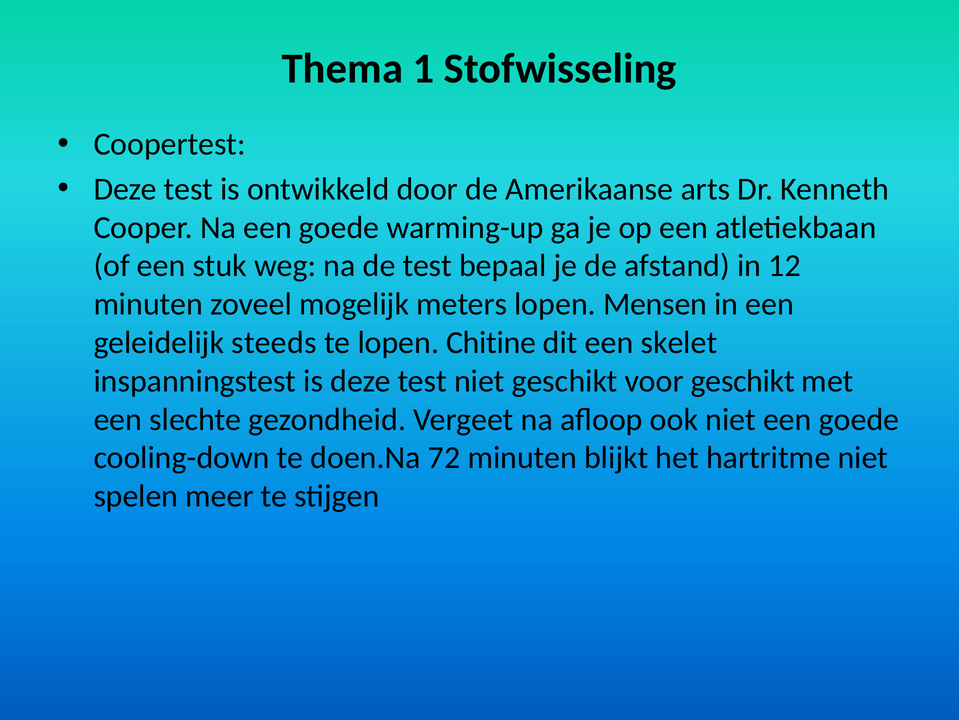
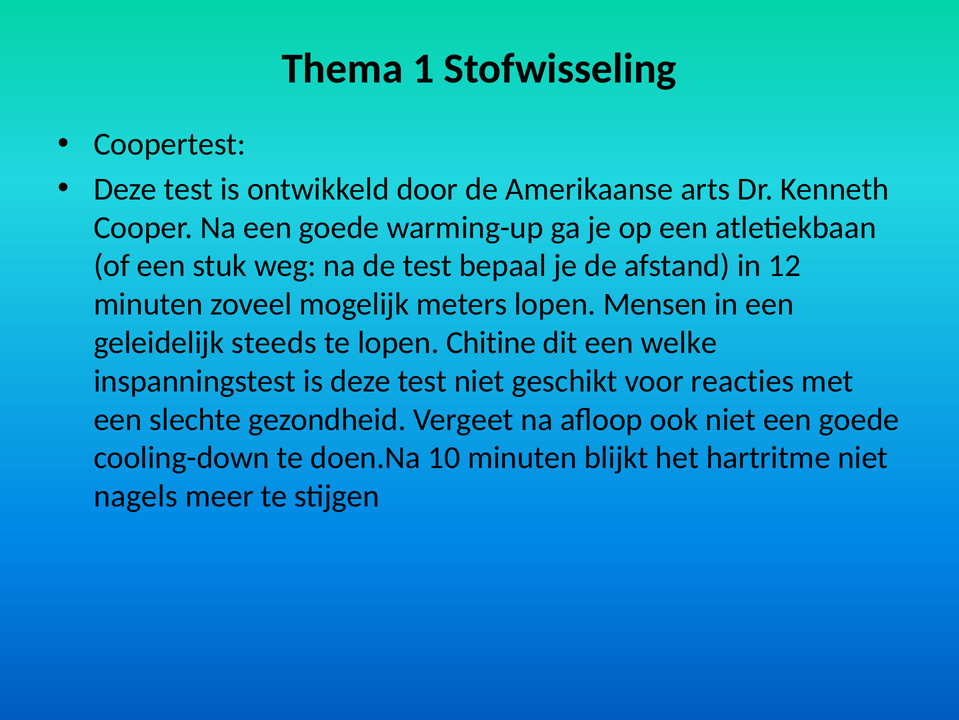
skelet: skelet -> welke
voor geschikt: geschikt -> reacties
72: 72 -> 10
spelen: spelen -> nagels
